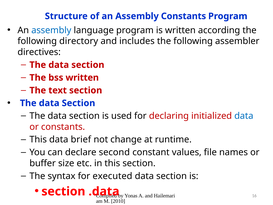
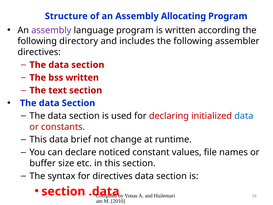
Assembly Constants: Constants -> Allocating
assembly at (51, 30) colour: blue -> purple
second: second -> noticed
for executed: executed -> directives
